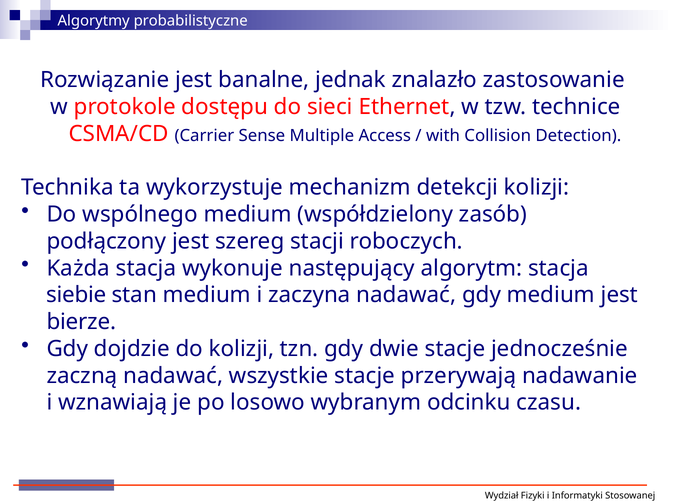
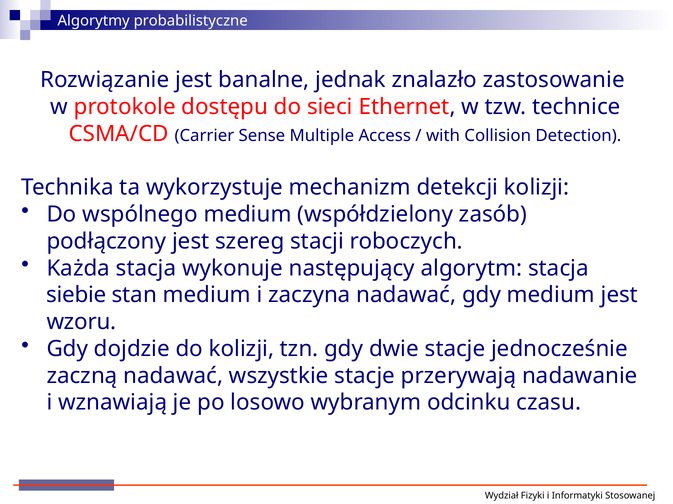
bierze: bierze -> wzoru
